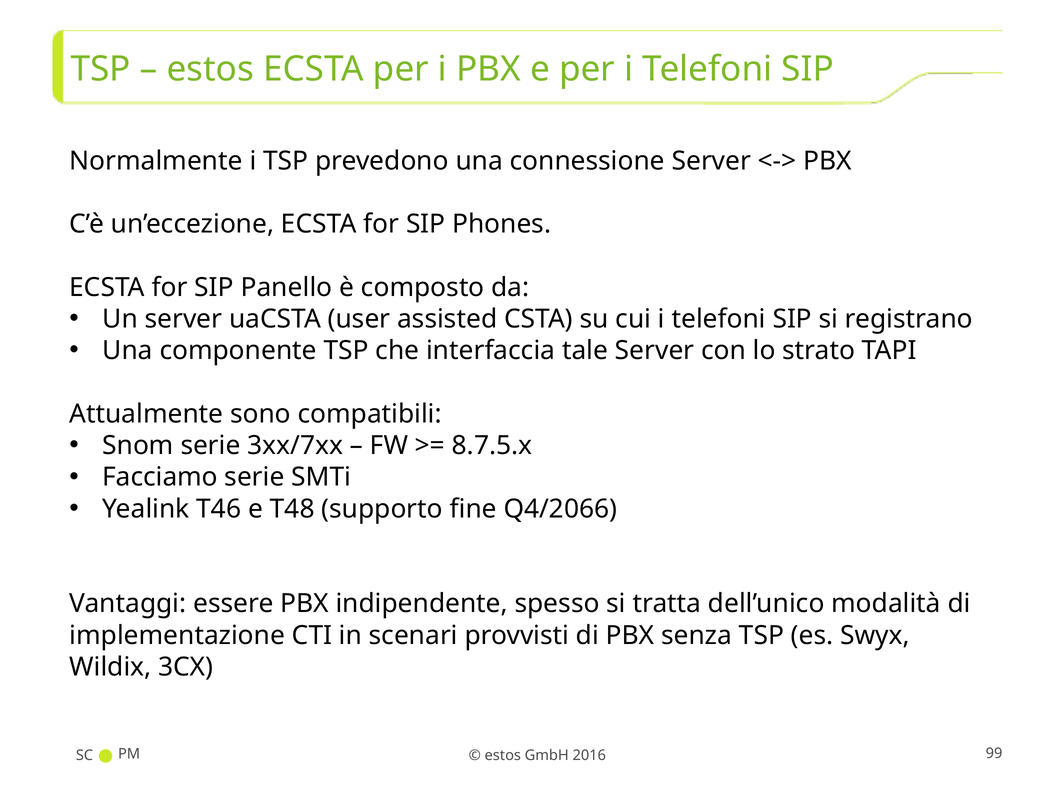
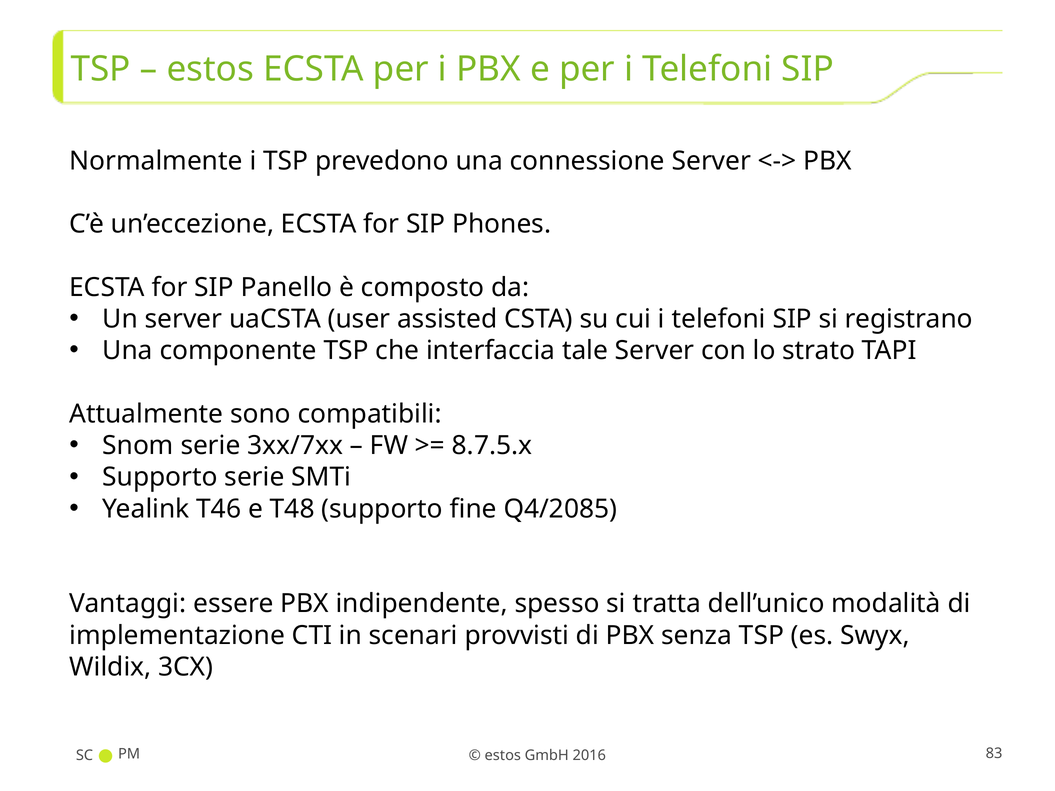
Facciamo at (160, 477): Facciamo -> Supporto
Q4/2066: Q4/2066 -> Q4/2085
99: 99 -> 83
